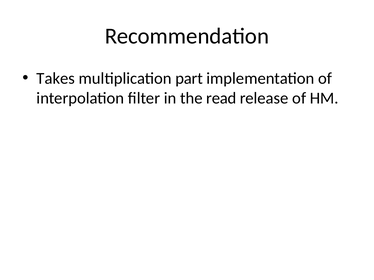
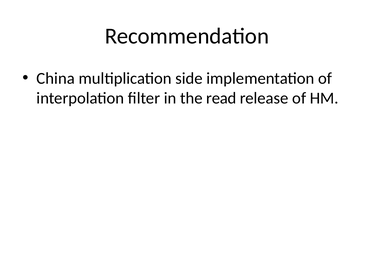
Takes: Takes -> China
part: part -> side
